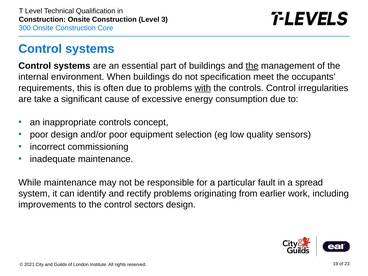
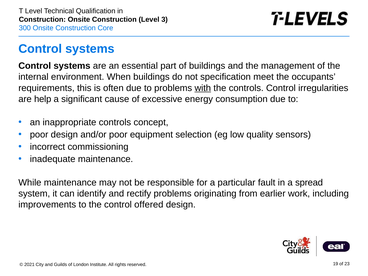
the at (252, 66) underline: present -> none
are take: take -> help
sectors: sectors -> offered
